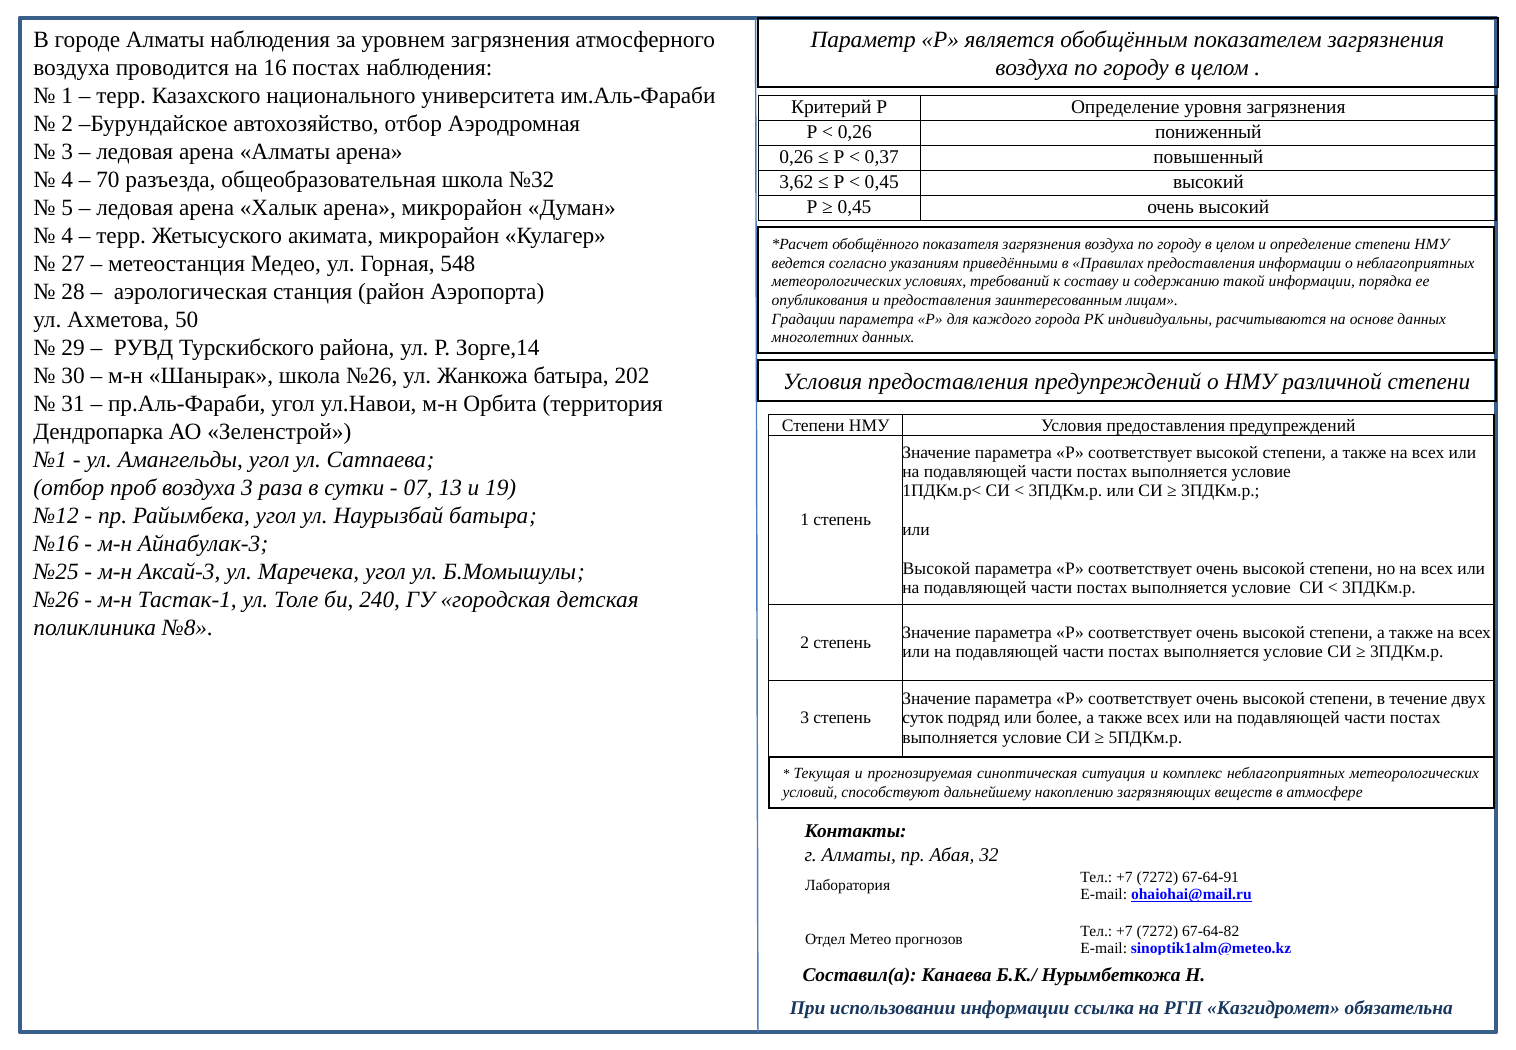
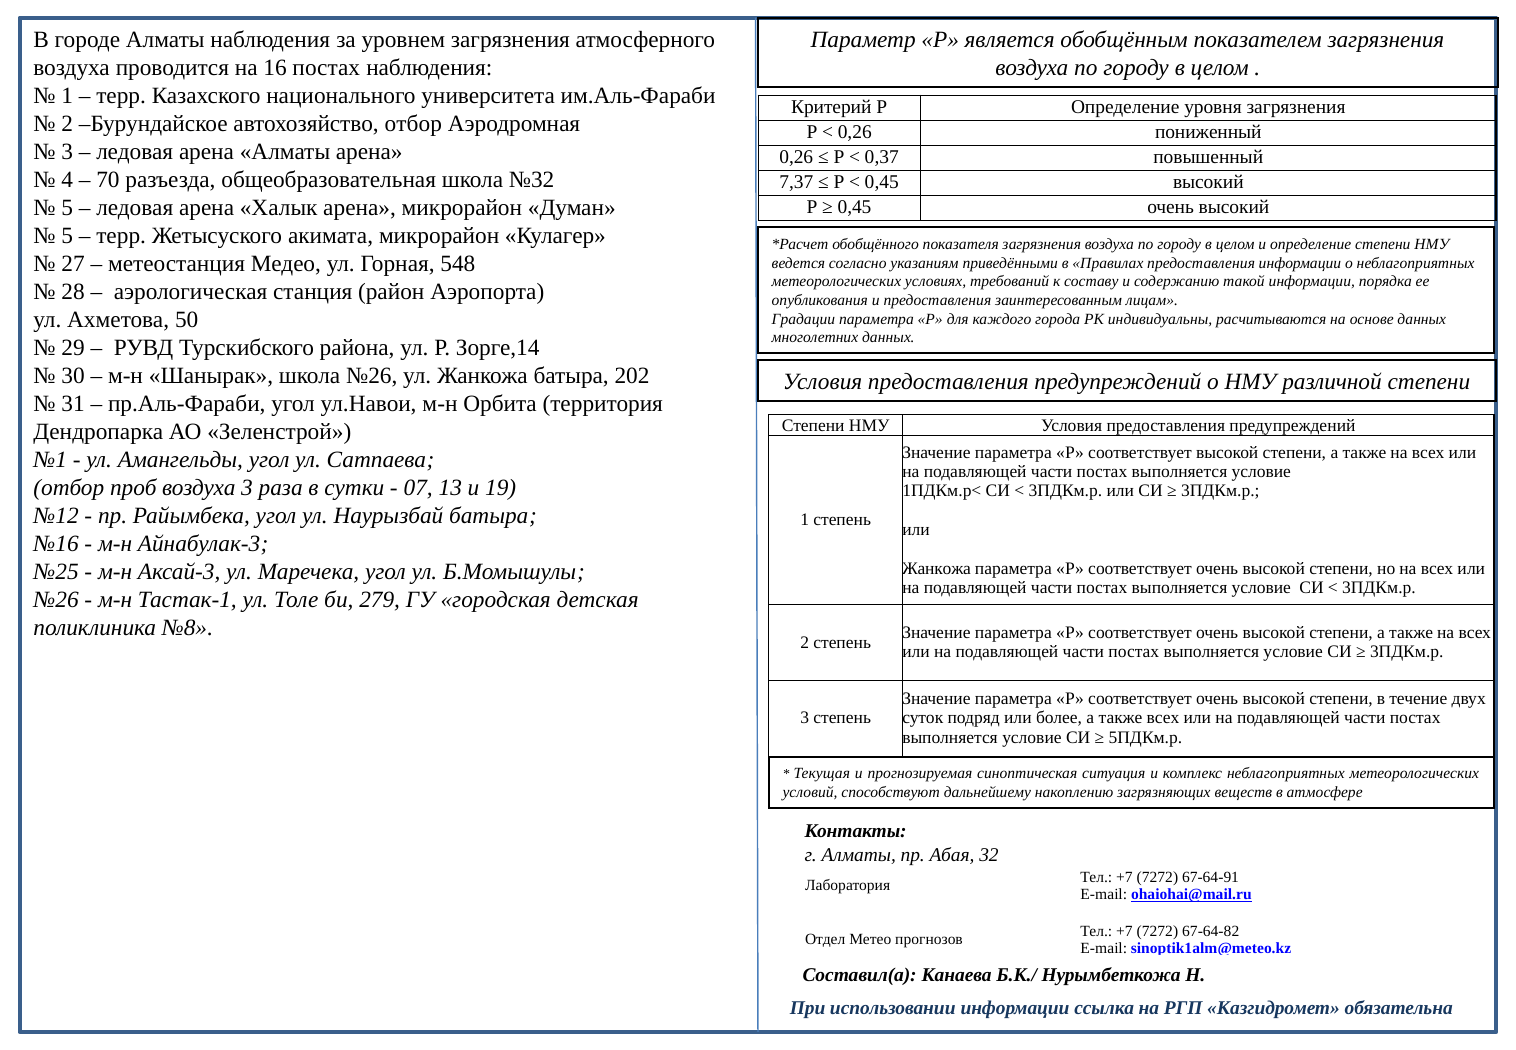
3,62: 3,62 -> 7,37
4 at (67, 236): 4 -> 5
Высокой at (936, 568): Высокой -> Жанкожа
240: 240 -> 279
